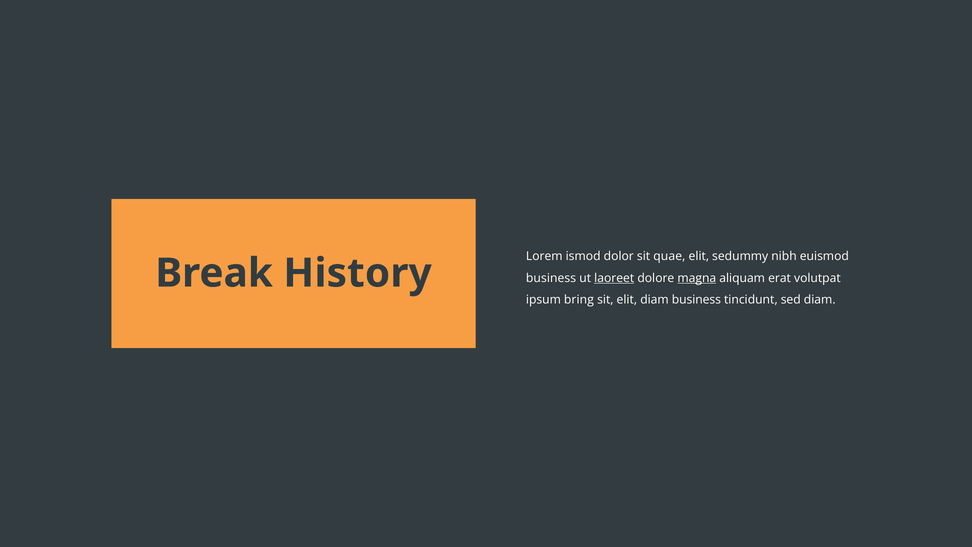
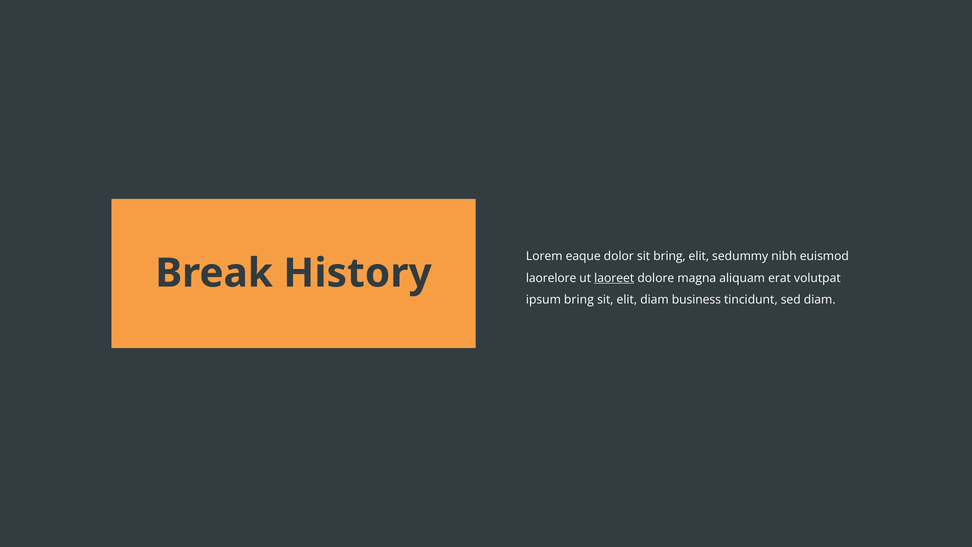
ismod: ismod -> eaque
sit quae: quae -> bring
business at (551, 278): business -> laorelore
magna underline: present -> none
